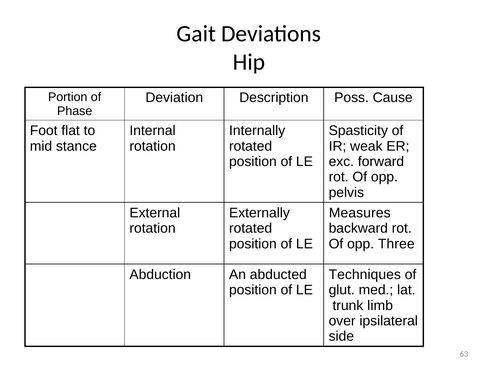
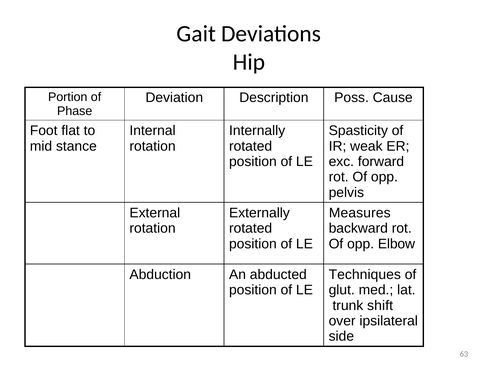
Three: Three -> Elbow
limb: limb -> shift
